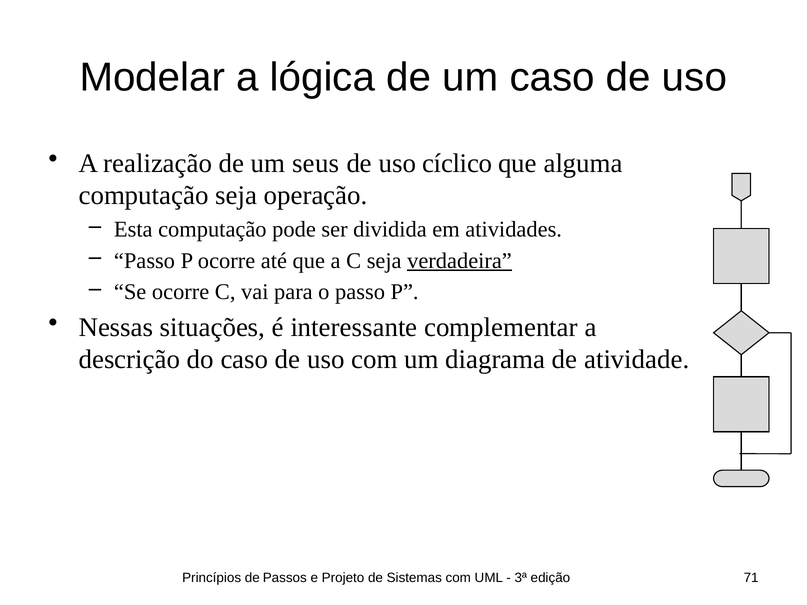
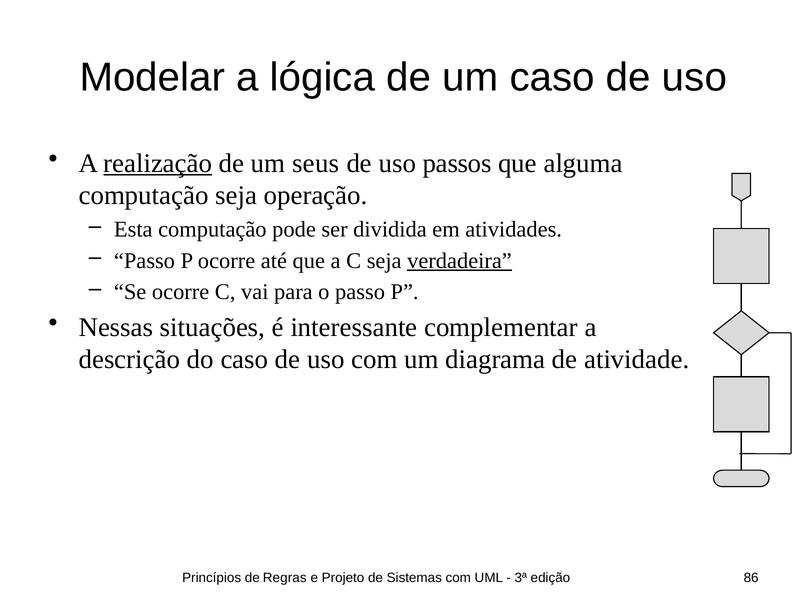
realização underline: none -> present
cíclico: cíclico -> passos
Passos: Passos -> Regras
71: 71 -> 86
